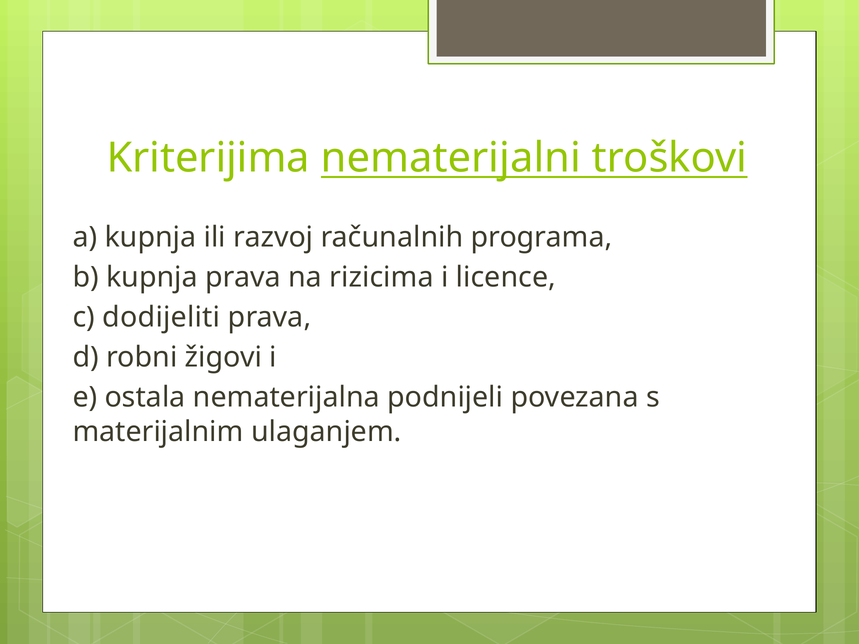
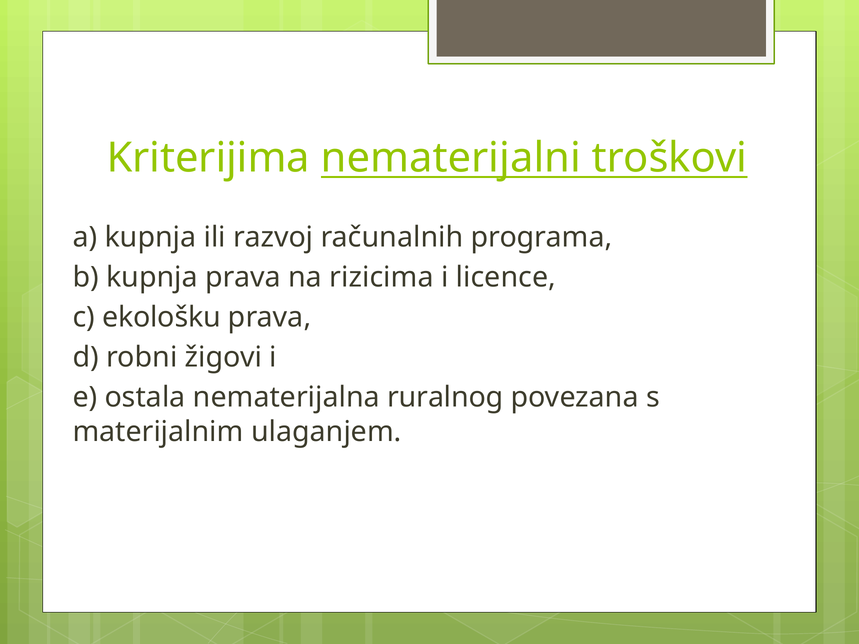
dodijeliti: dodijeliti -> ekološku
podnijeli: podnijeli -> ruralnog
